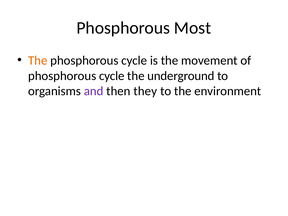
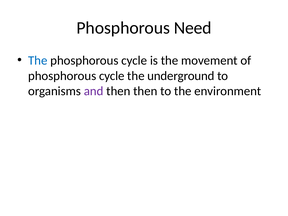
Most: Most -> Need
The at (38, 60) colour: orange -> blue
then they: they -> then
